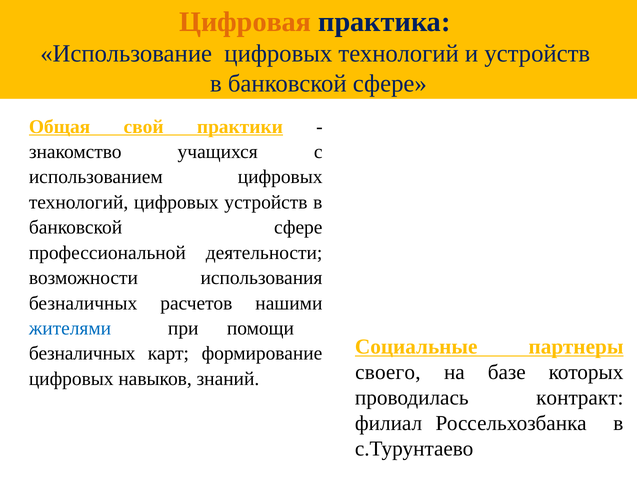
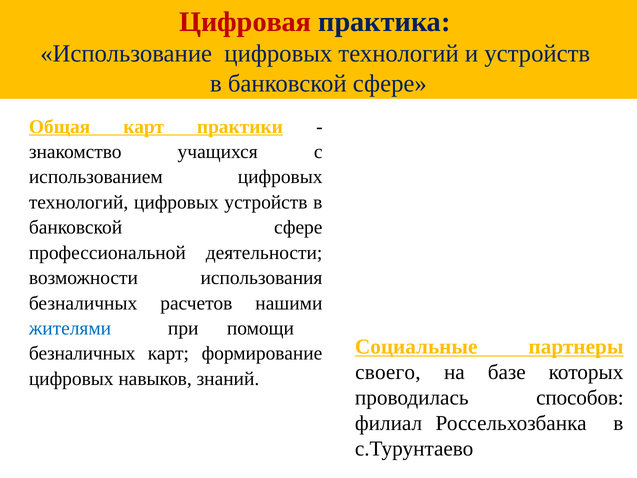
Цифровая colour: orange -> red
Общая свой: свой -> карт
контракт: контракт -> способов
